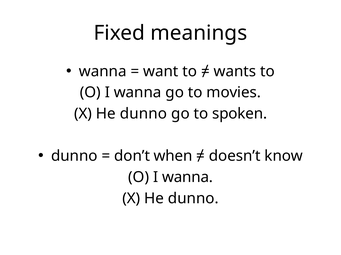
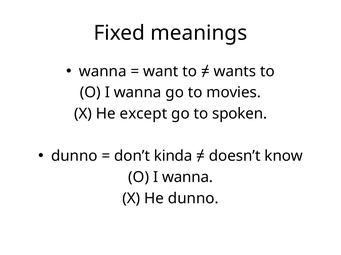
dunno at (143, 114): dunno -> except
when: when -> kinda
